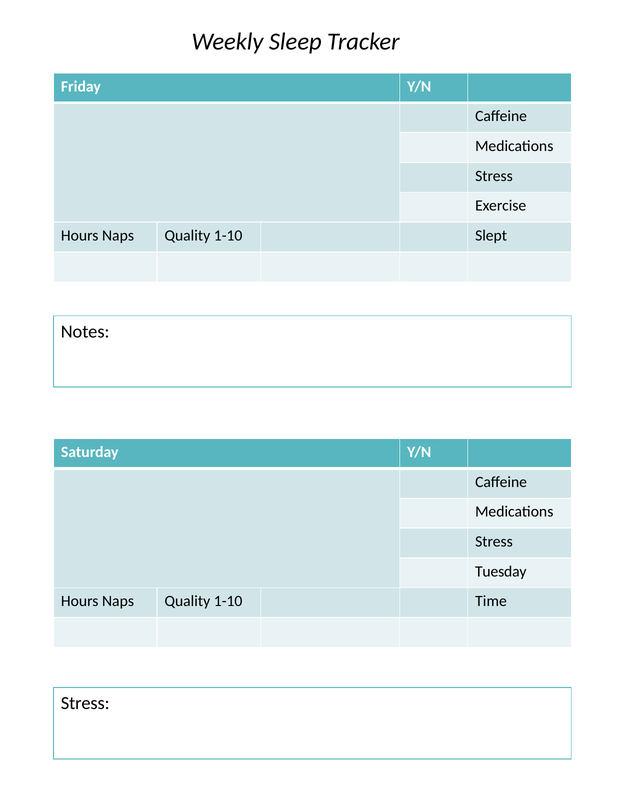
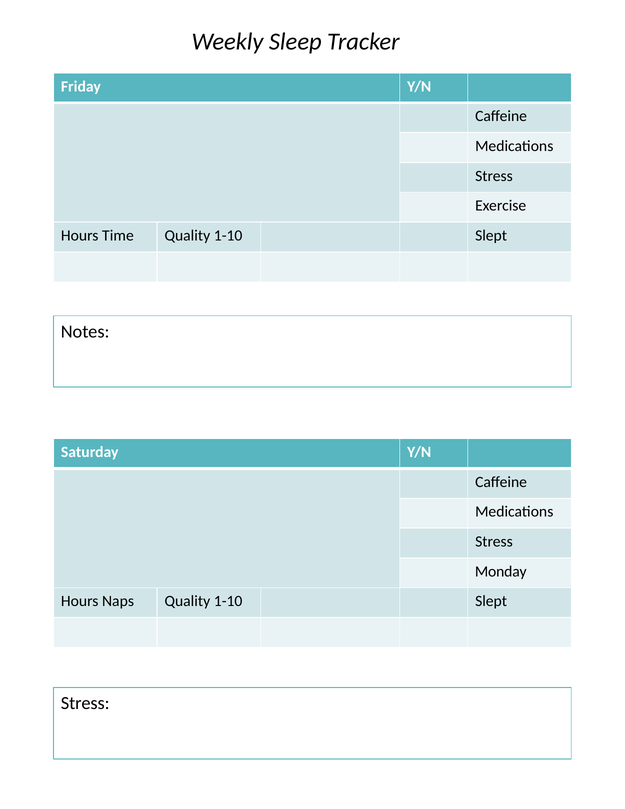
Naps at (118, 236): Naps -> Time
Tuesday: Tuesday -> Monday
Time at (491, 601): Time -> Slept
